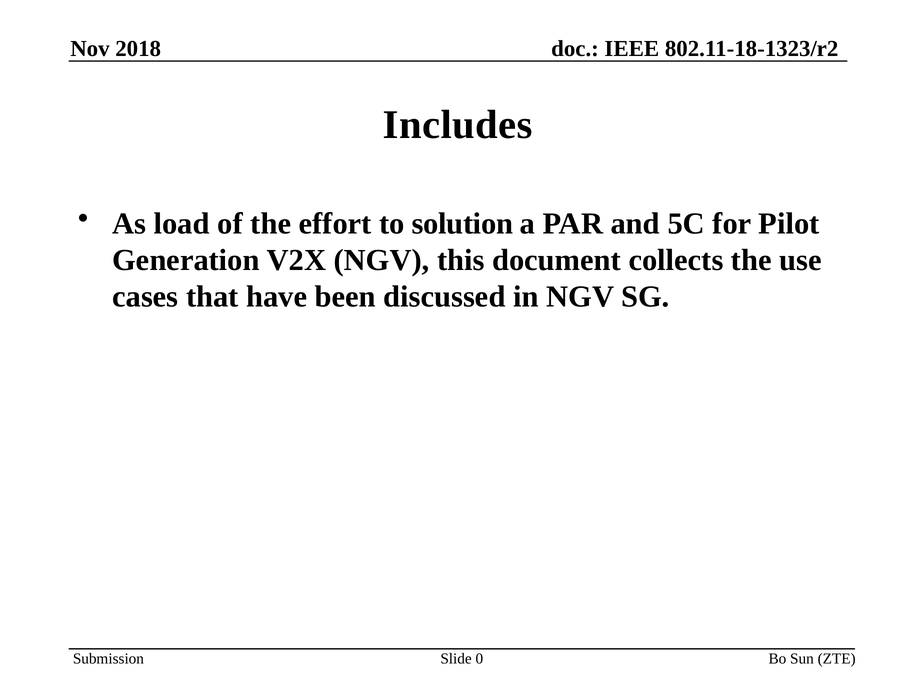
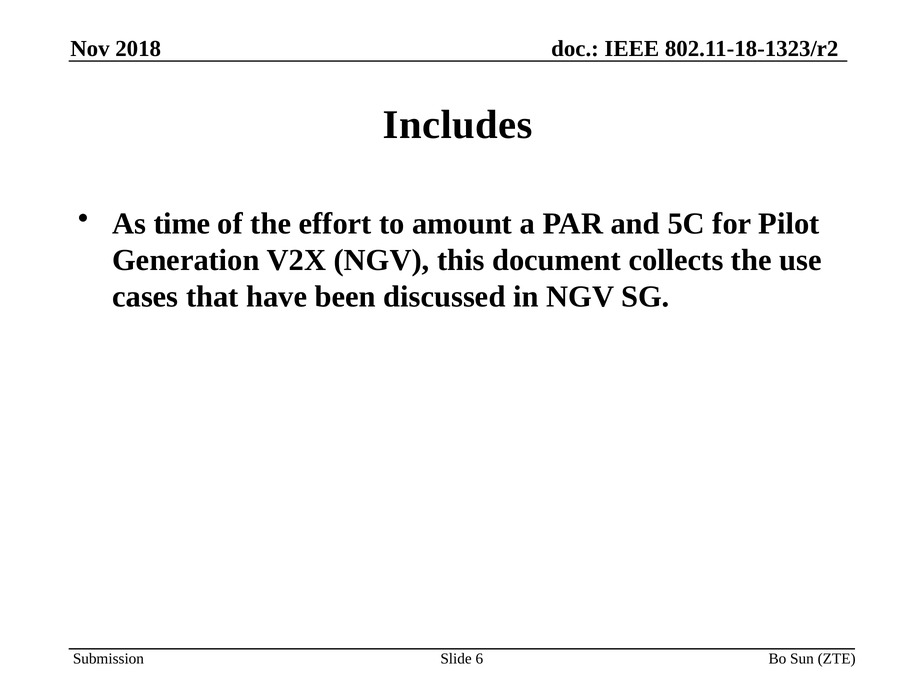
load: load -> time
solution: solution -> amount
0: 0 -> 6
